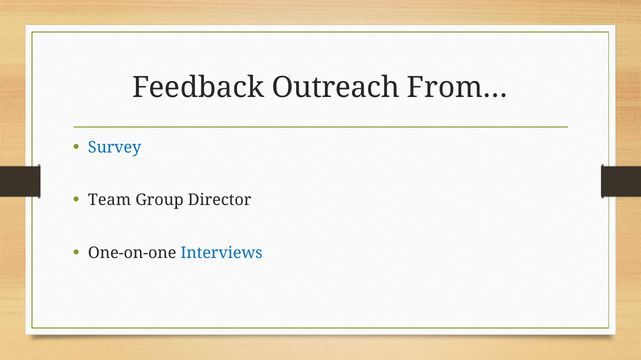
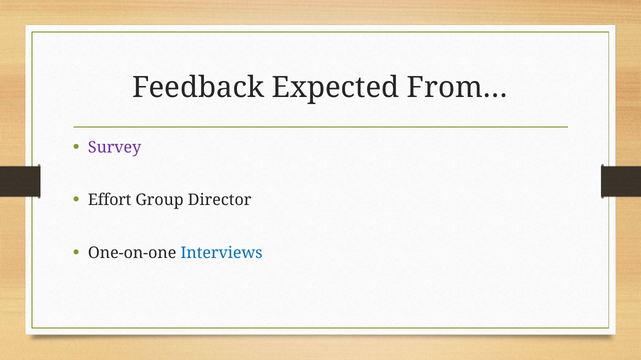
Outreach: Outreach -> Expected
Survey colour: blue -> purple
Team: Team -> Effort
